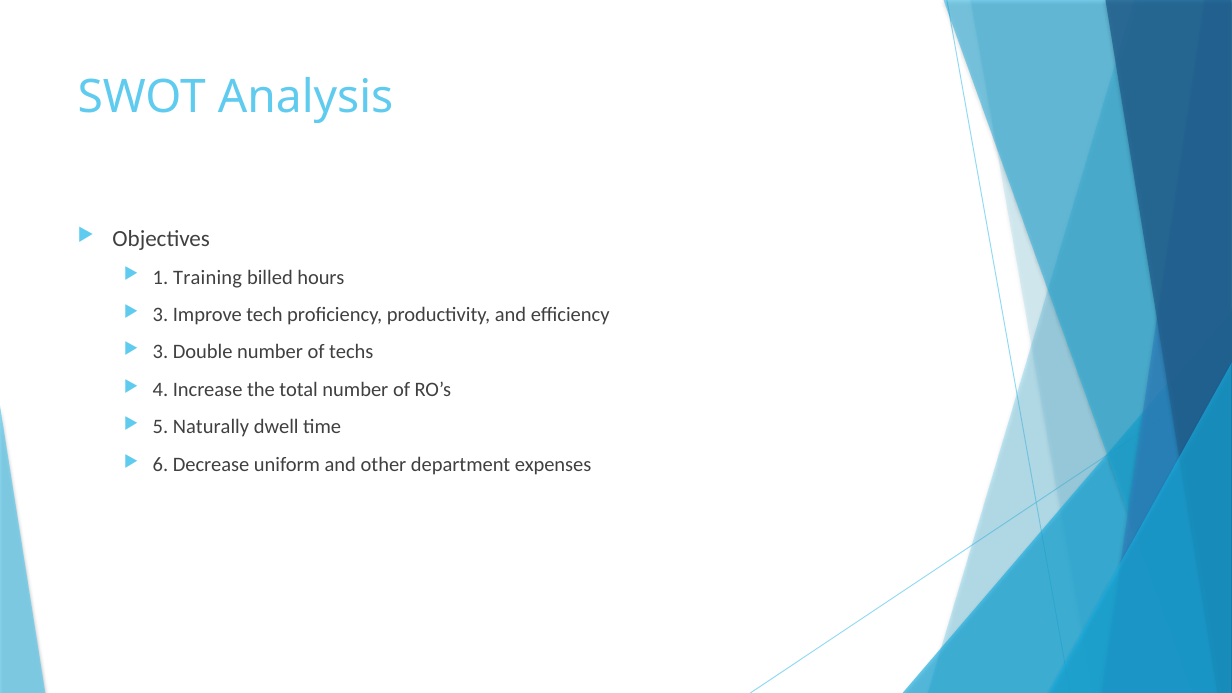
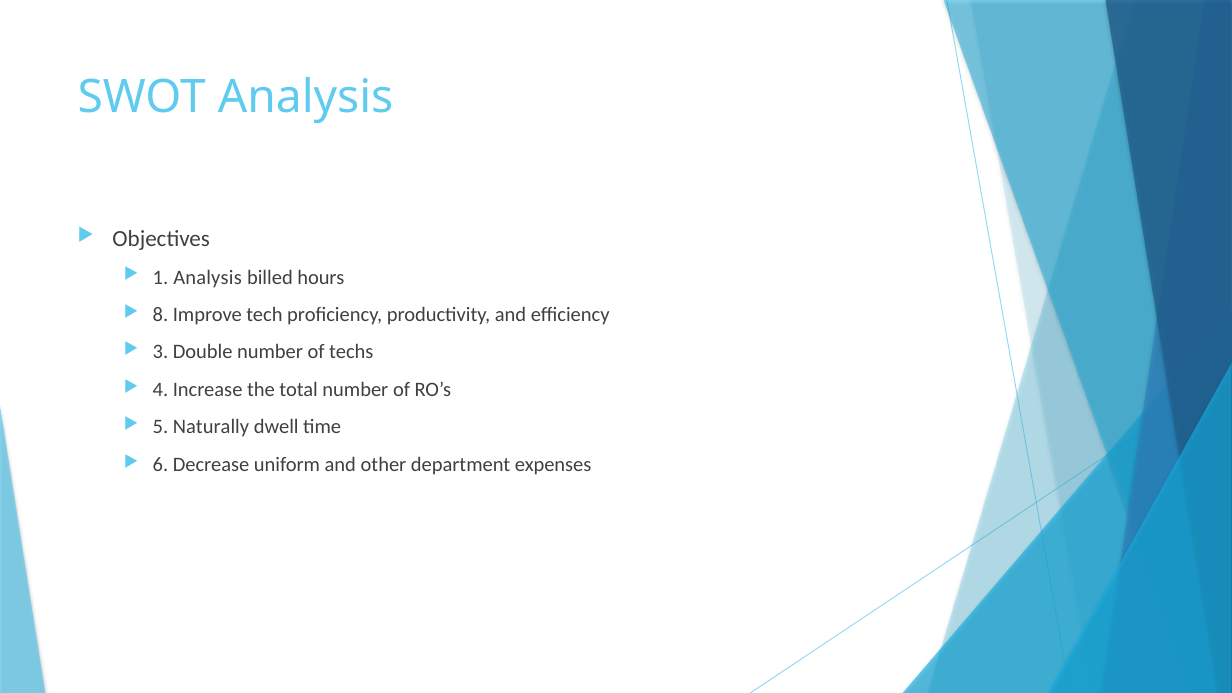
1 Training: Training -> Analysis
3 at (161, 315): 3 -> 8
